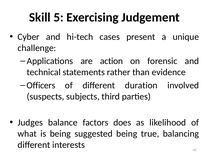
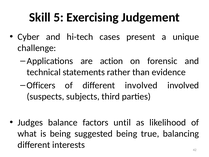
different duration: duration -> involved
does: does -> until
